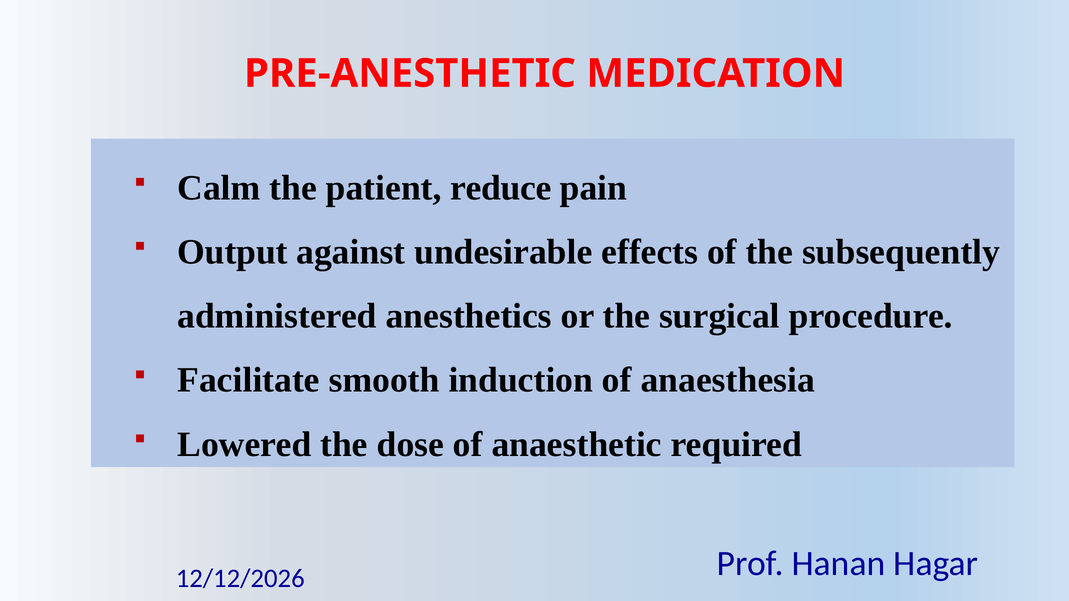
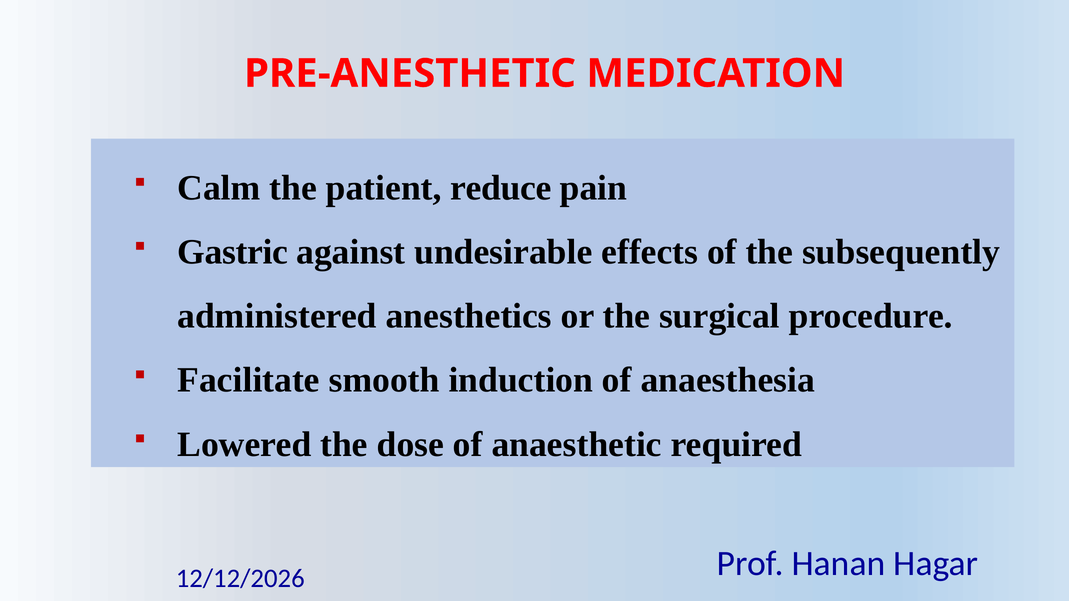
Output: Output -> Gastric
